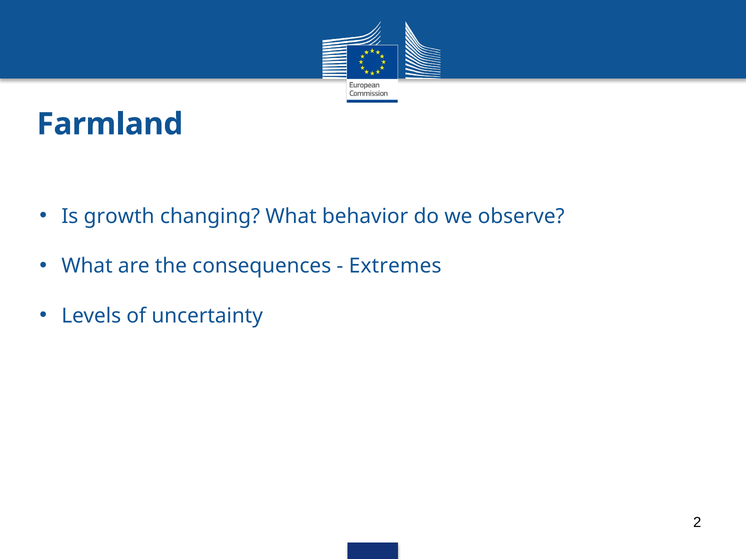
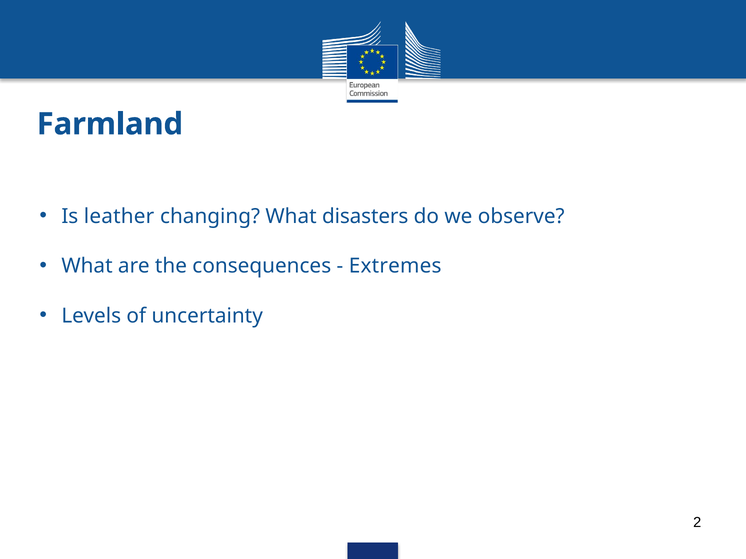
growth: growth -> leather
behavior: behavior -> disasters
